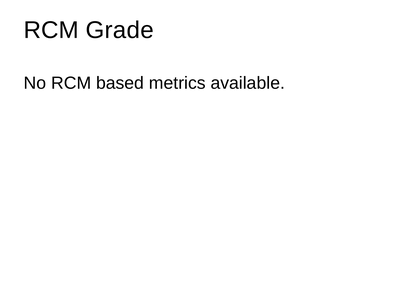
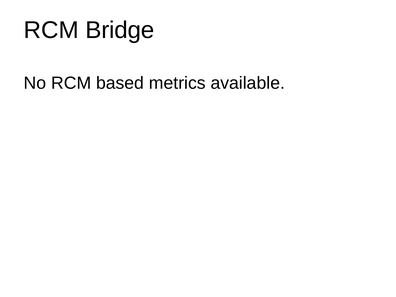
Grade: Grade -> Bridge
